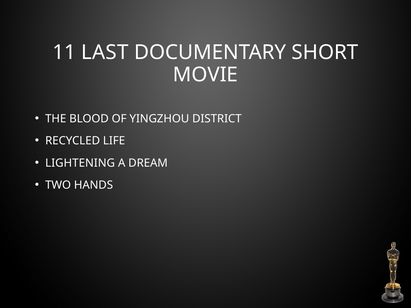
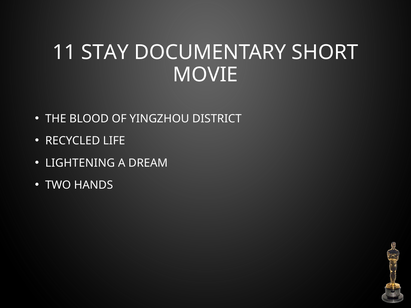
LAST: LAST -> STAY
